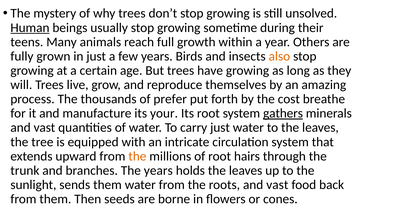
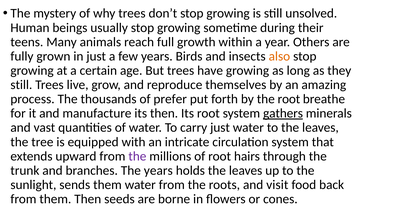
Human underline: present -> none
will at (21, 85): will -> still
the cost: cost -> root
its your: your -> then
the at (137, 156) colour: orange -> purple
roots and vast: vast -> visit
